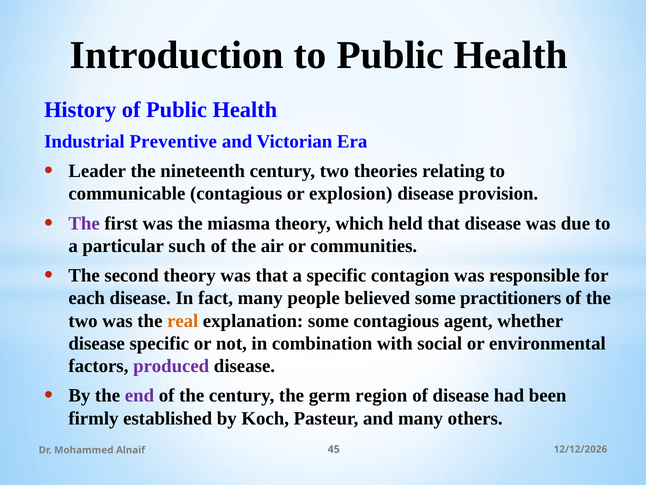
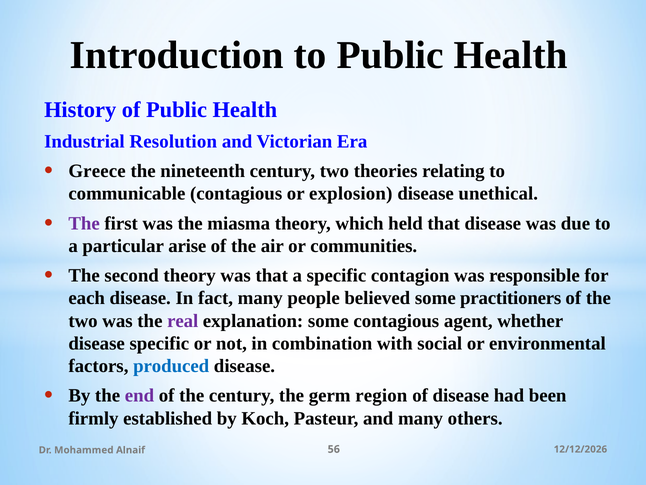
Preventive: Preventive -> Resolution
Leader: Leader -> Greece
provision: provision -> unethical
such: such -> arise
real colour: orange -> purple
produced colour: purple -> blue
45: 45 -> 56
